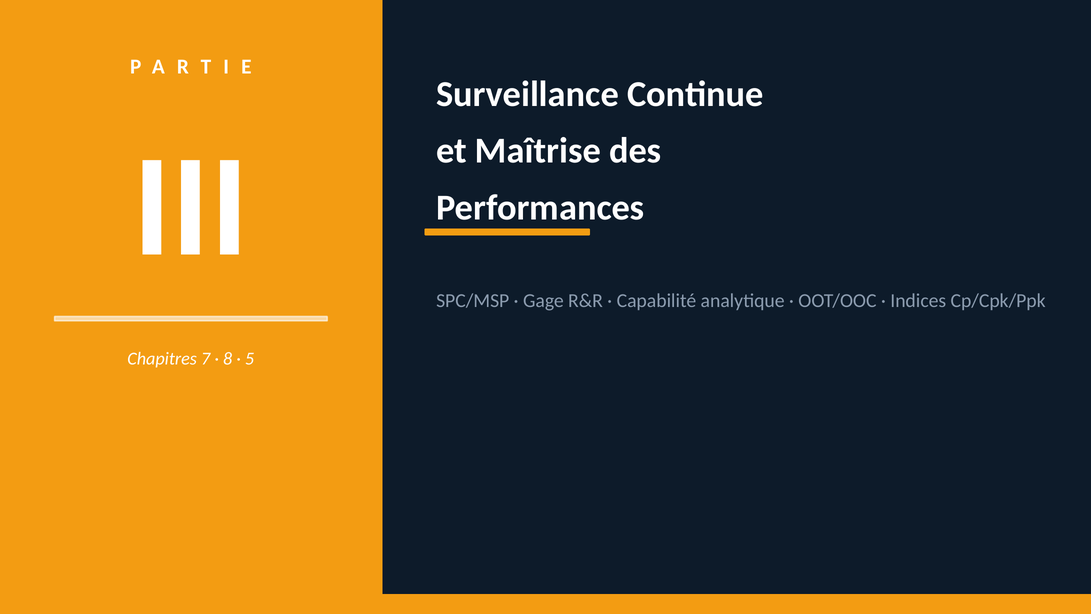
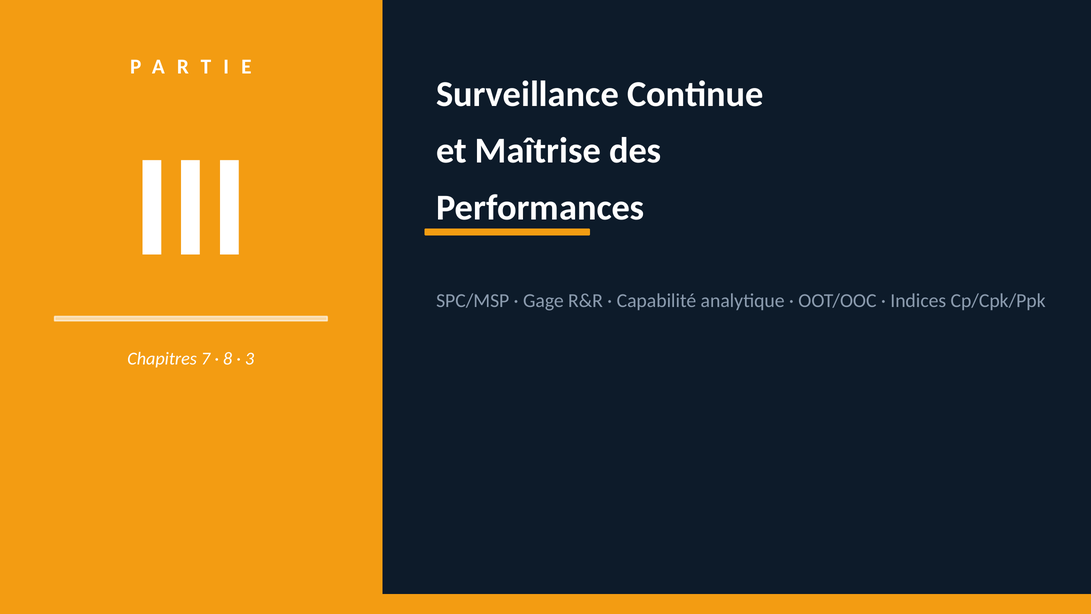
5: 5 -> 3
